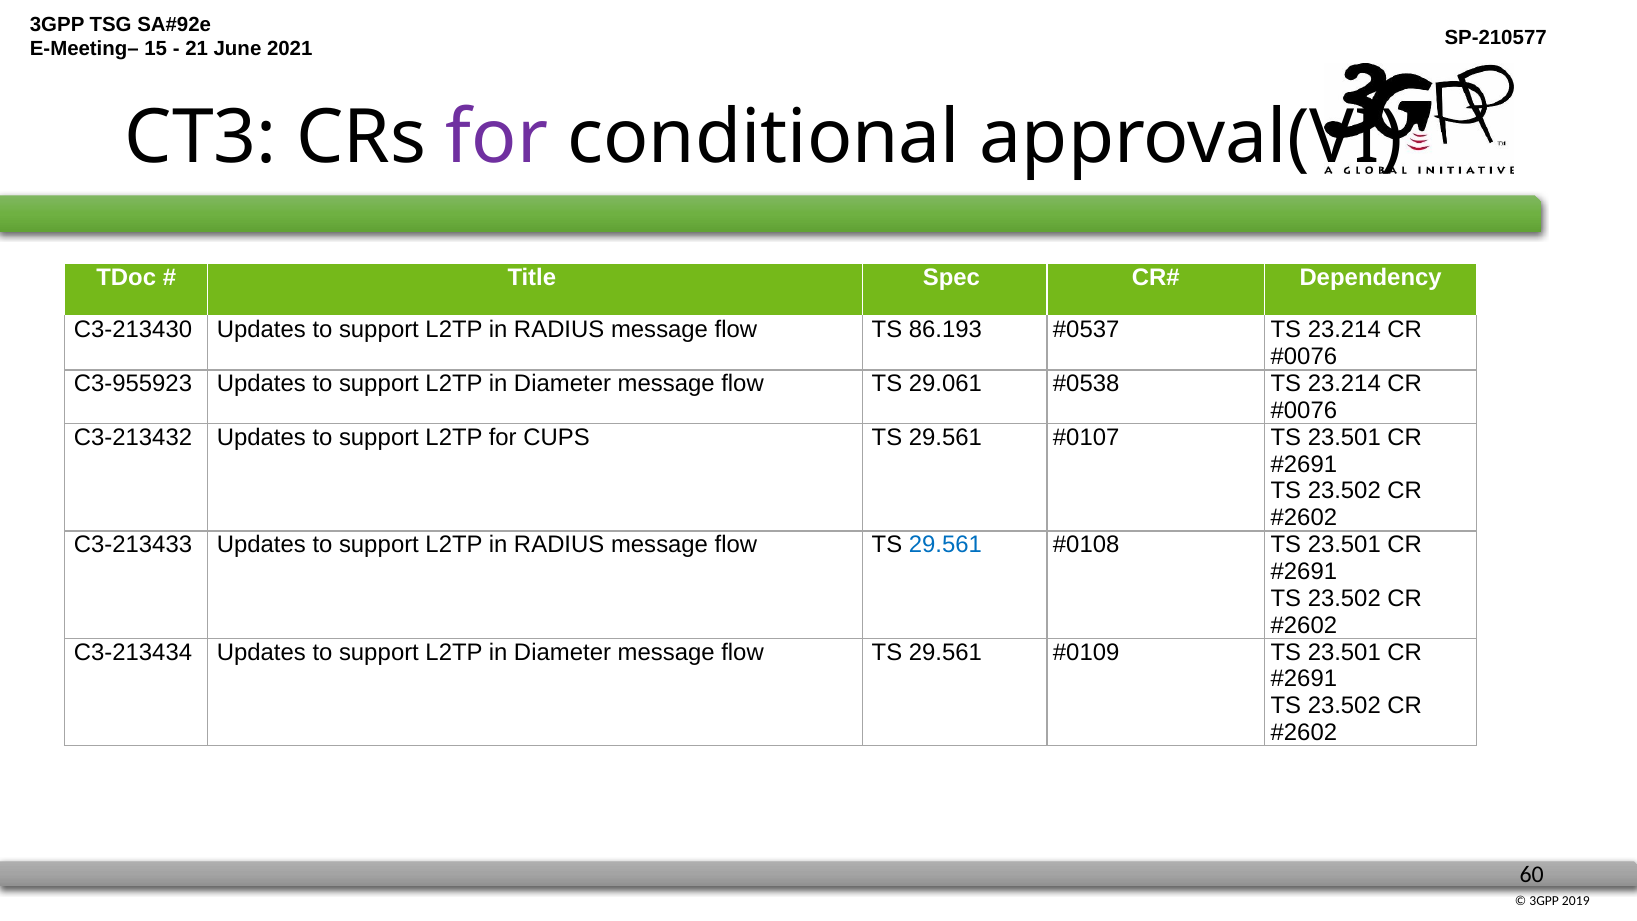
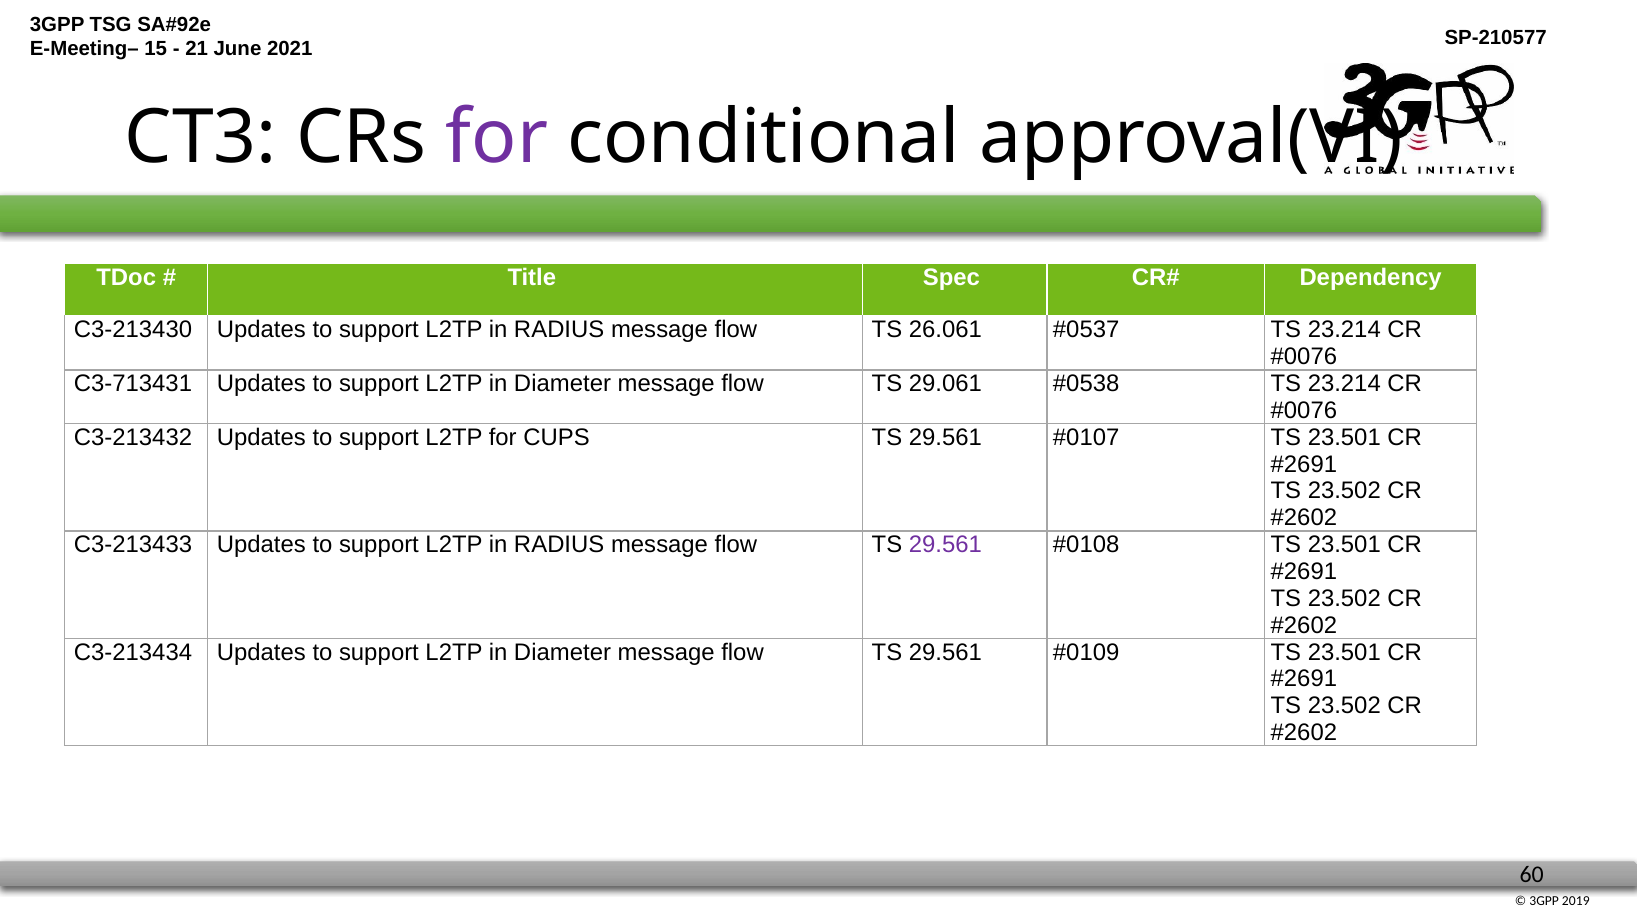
86.193: 86.193 -> 26.061
C3-955923: C3-955923 -> C3-713431
29.561 at (945, 545) colour: blue -> purple
